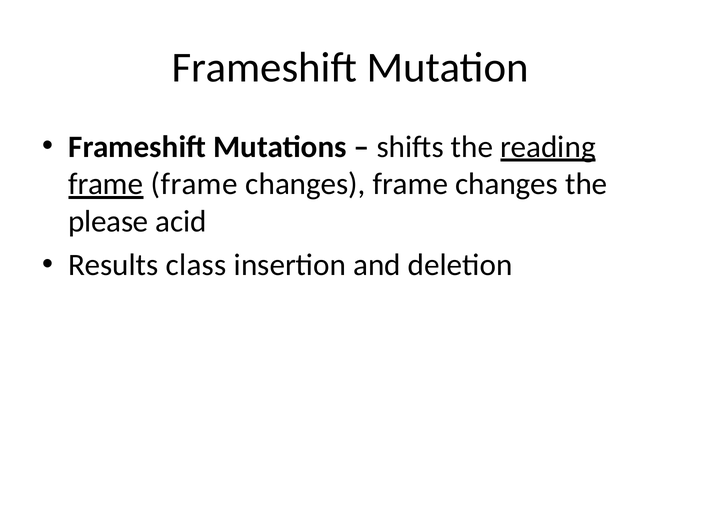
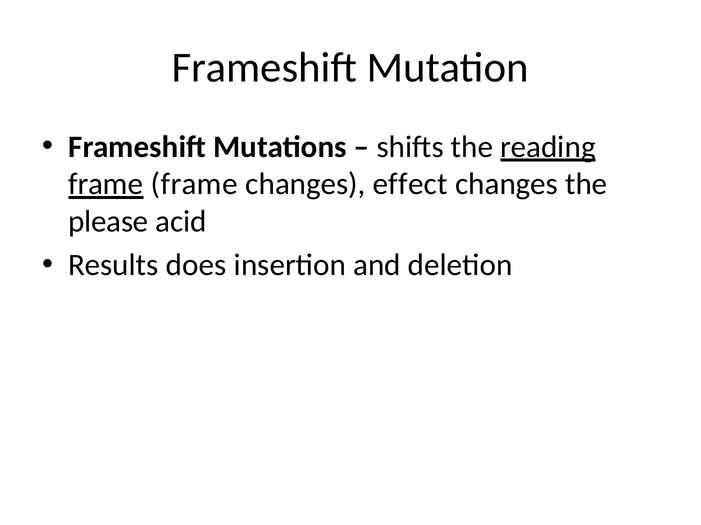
changes frame: frame -> effect
class: class -> does
